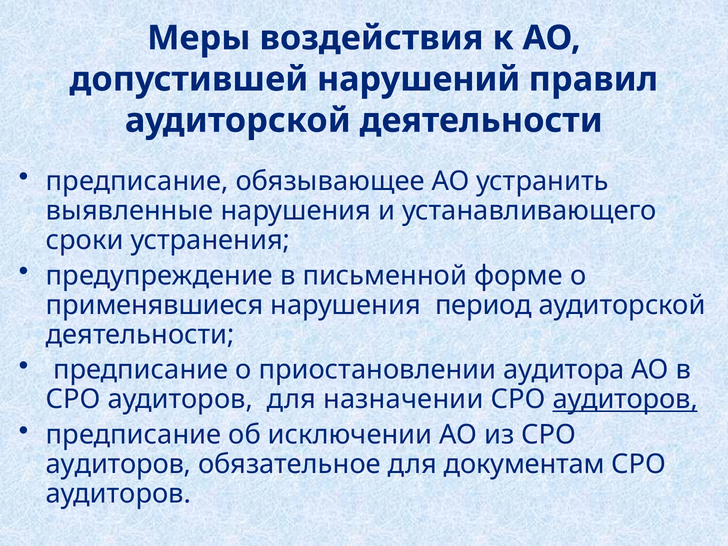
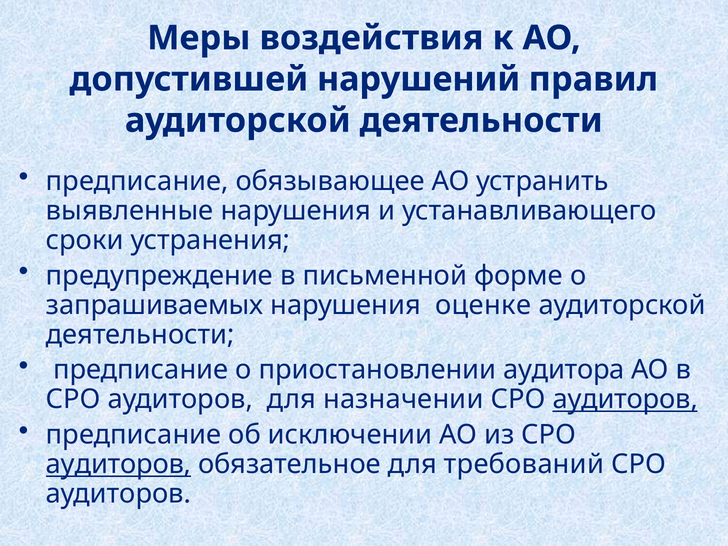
применявшиеся: применявшиеся -> запрашиваемых
период: период -> оценке
аудиторов at (119, 464) underline: none -> present
документам: документам -> требований
